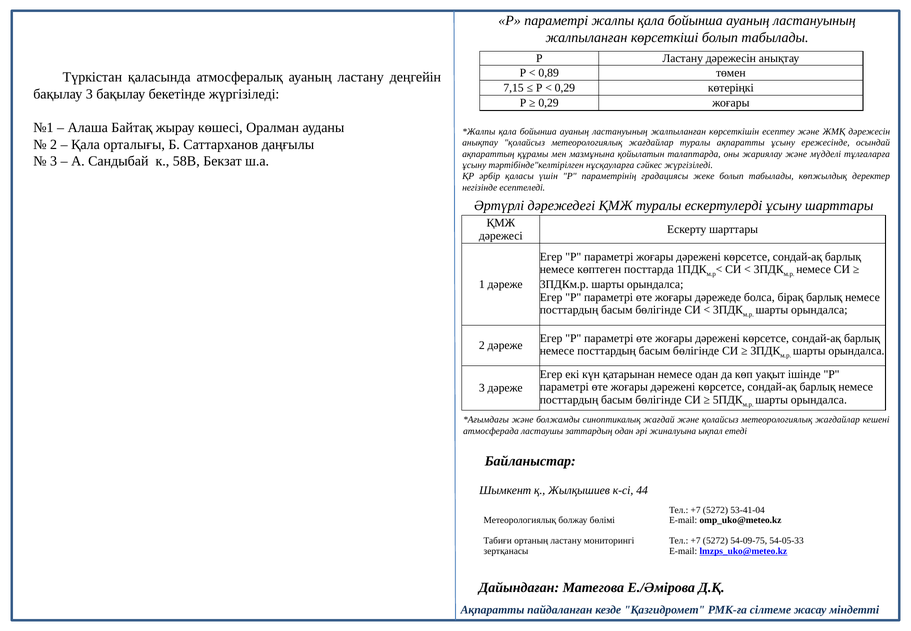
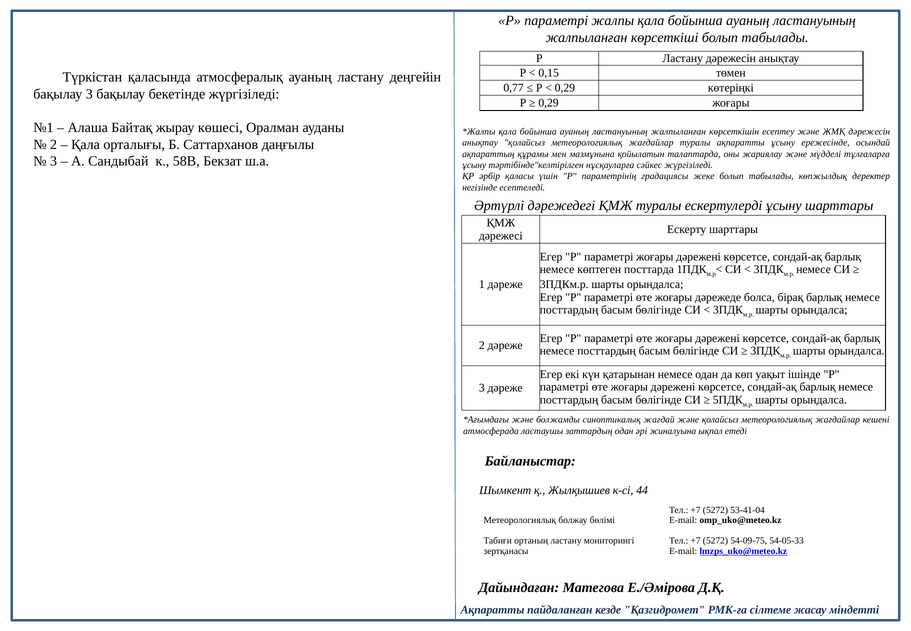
0,89: 0,89 -> 0,15
7,15: 7,15 -> 0,77
